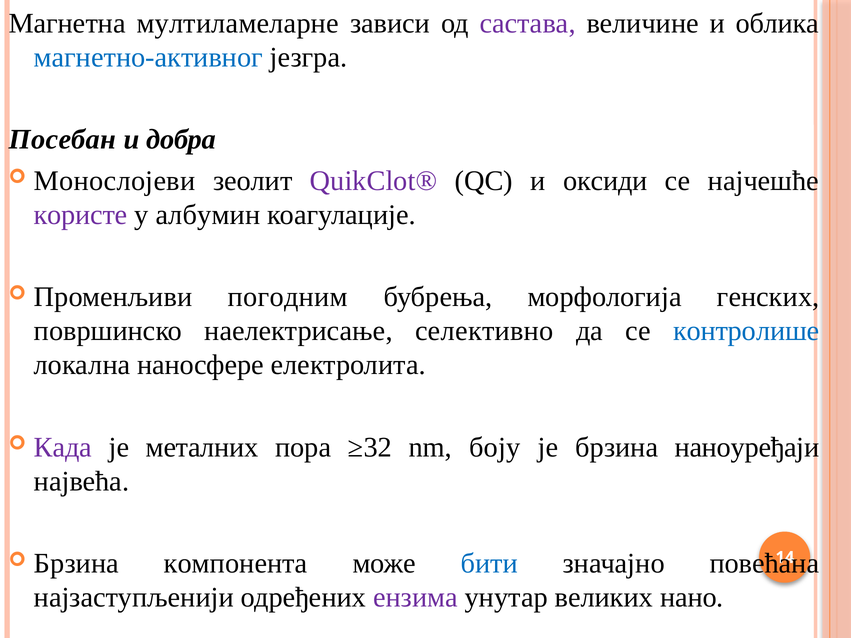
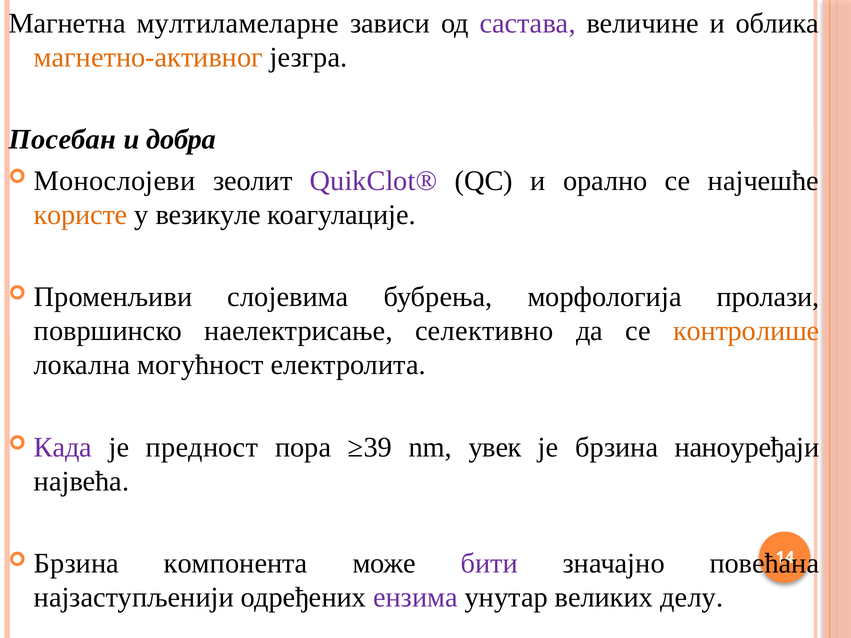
магнетно-активног colour: blue -> orange
оксиди: оксиди -> орално
користе colour: purple -> orange
албумин: албумин -> везикуле
погодним: погодним -> слојевима
генских: генских -> пролази
контролише colour: blue -> orange
наносфере: наносфере -> могућност
металних: металних -> предност
≥32: ≥32 -> ≥39
боју: боју -> увек
бити colour: blue -> purple
нано: нано -> делу
